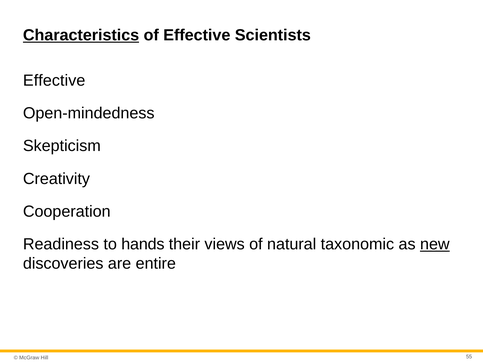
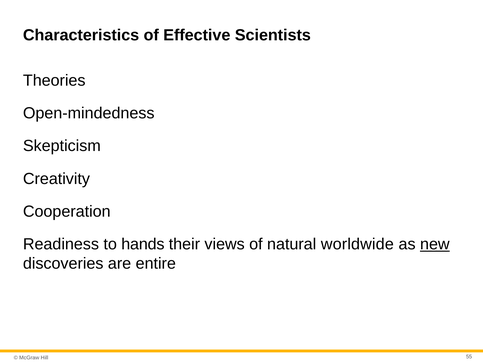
Characteristics underline: present -> none
Effective at (54, 81): Effective -> Theories
taxonomic: taxonomic -> worldwide
